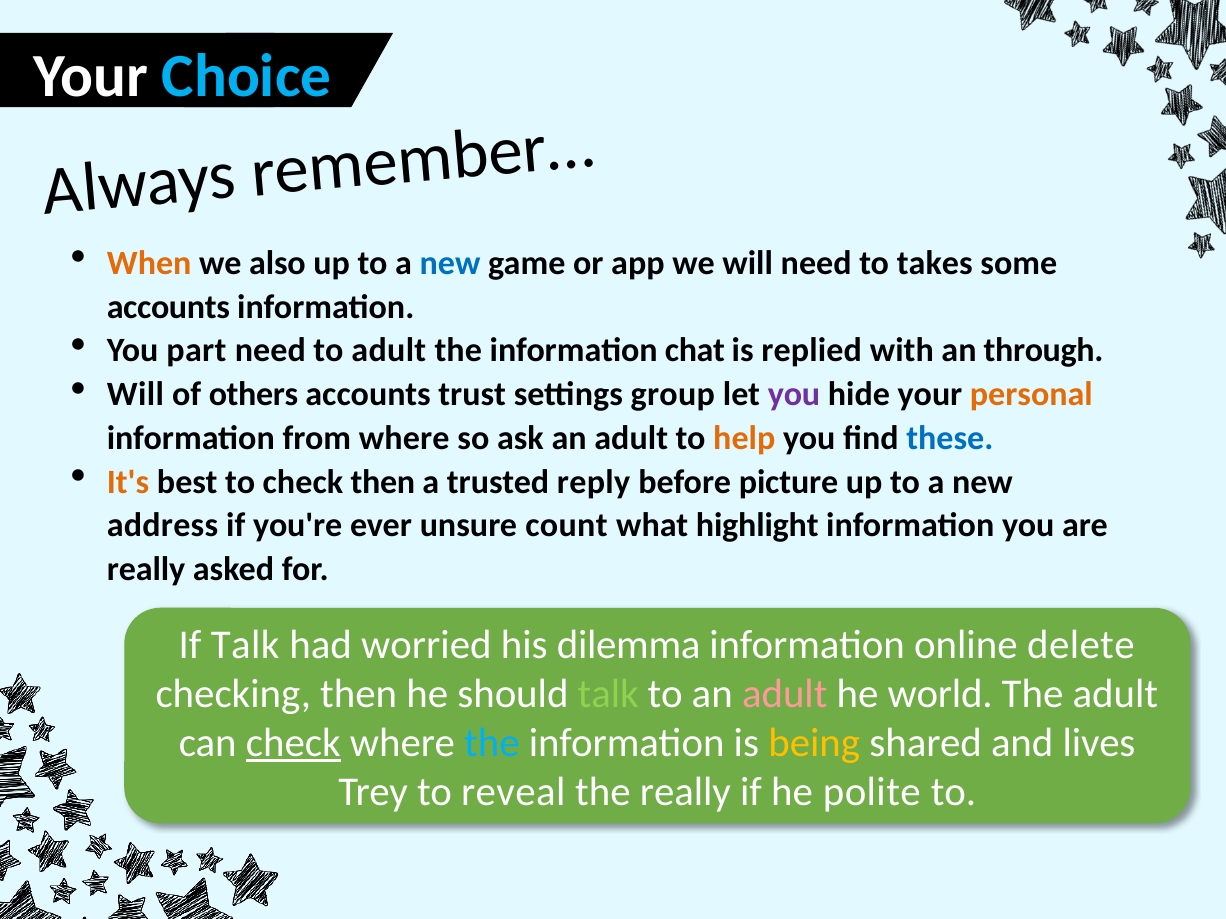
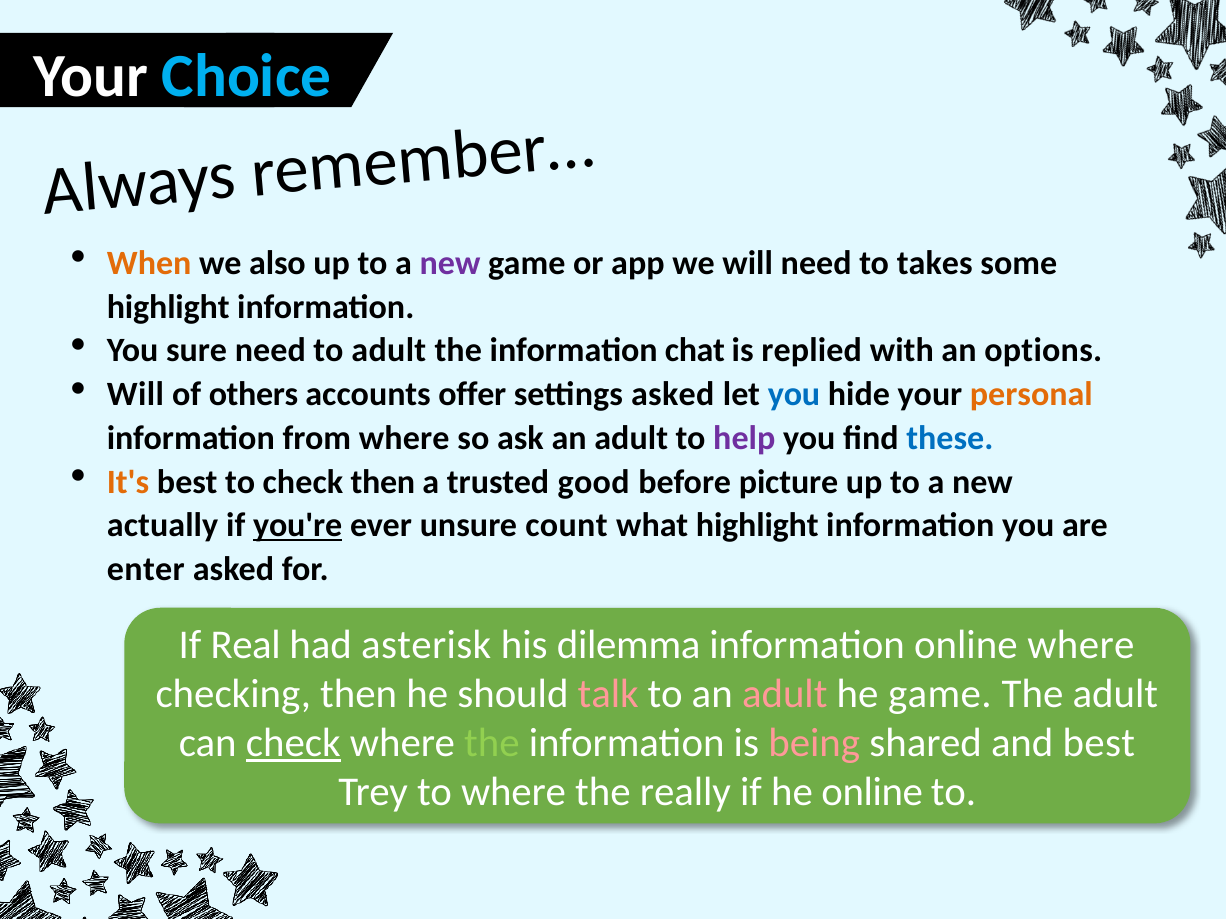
new at (450, 263) colour: blue -> purple
accounts at (168, 307): accounts -> highlight
part: part -> sure
through: through -> options
trust: trust -> offer
settings group: group -> asked
you at (794, 395) colour: purple -> blue
help colour: orange -> purple
reply: reply -> good
address: address -> actually
you're underline: none -> present
really at (146, 570): really -> enter
If Talk: Talk -> Real
worried: worried -> asterisk
online delete: delete -> where
talk at (608, 694) colour: light green -> pink
he world: world -> game
the at (492, 743) colour: light blue -> light green
being colour: yellow -> pink
and lives: lives -> best
to reveal: reveal -> where
he polite: polite -> online
